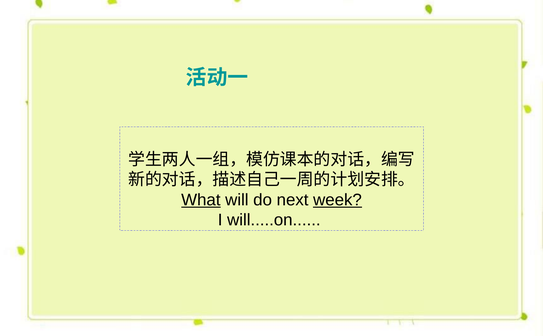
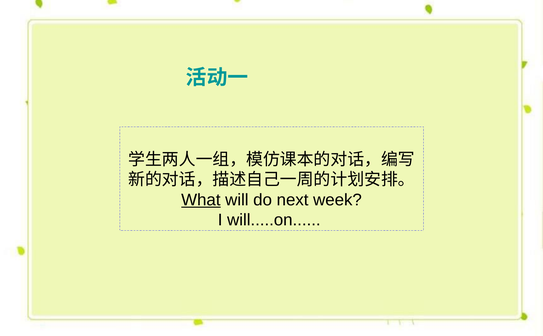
week underline: present -> none
